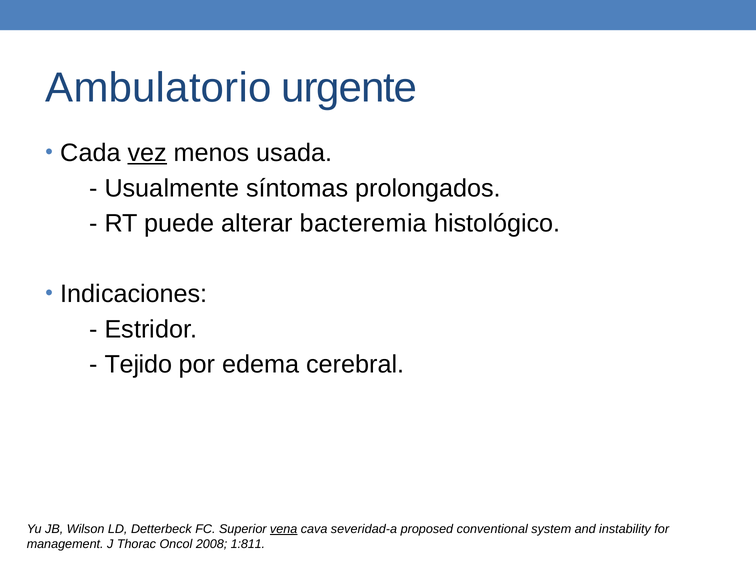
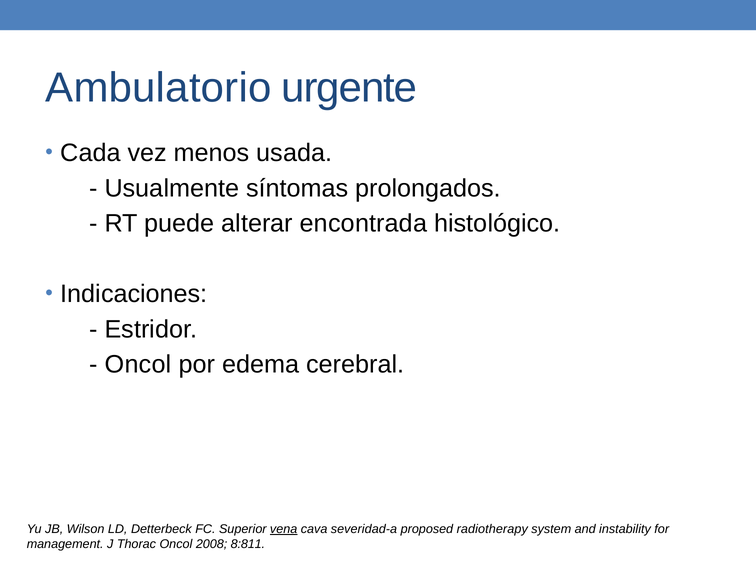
vez underline: present -> none
bacteremia: bacteremia -> encontrada
Tejido at (138, 365): Tejido -> Oncol
conventional: conventional -> radiotherapy
1:811: 1:811 -> 8:811
